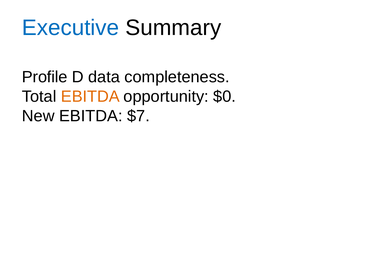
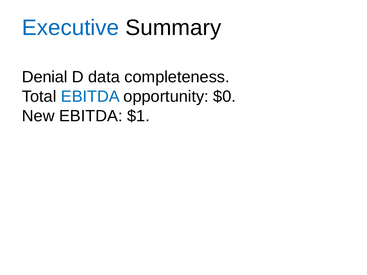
Profile: Profile -> Denial
EBITDA at (90, 97) colour: orange -> blue
$7: $7 -> $1
